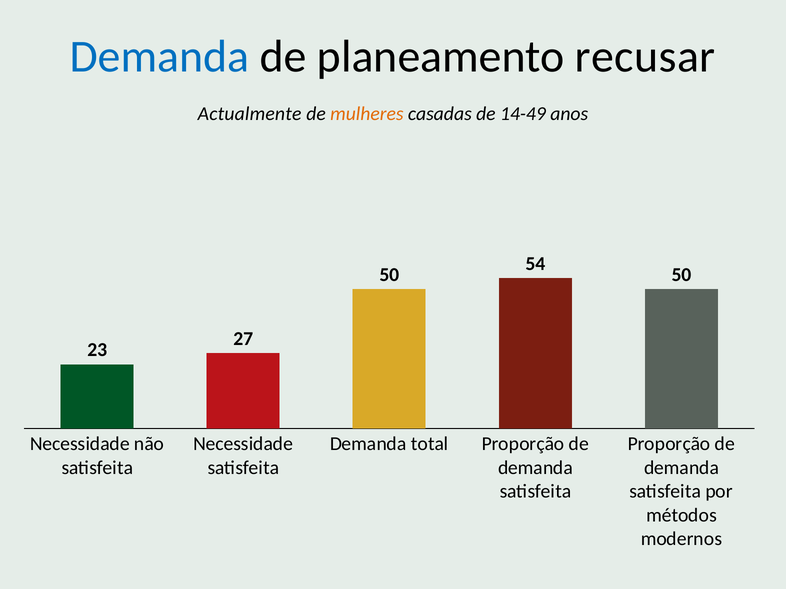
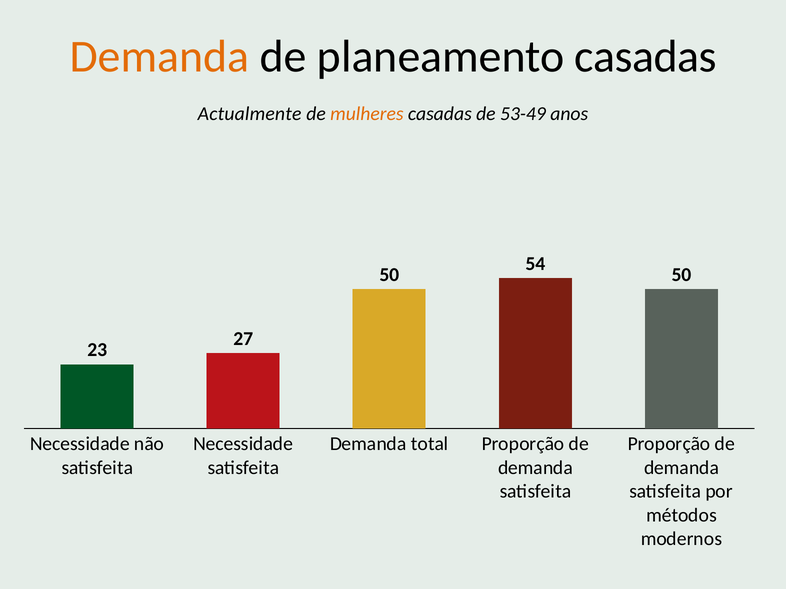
Demanda at (160, 57) colour: blue -> orange
planeamento recusar: recusar -> casadas
14-49: 14-49 -> 53-49
